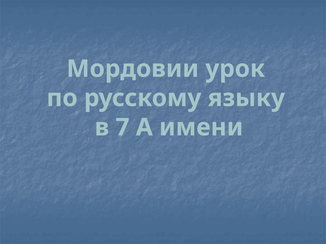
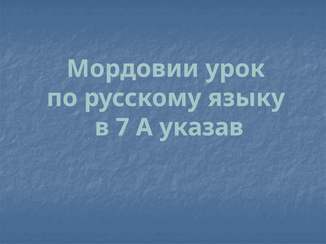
имени: имени -> указав
